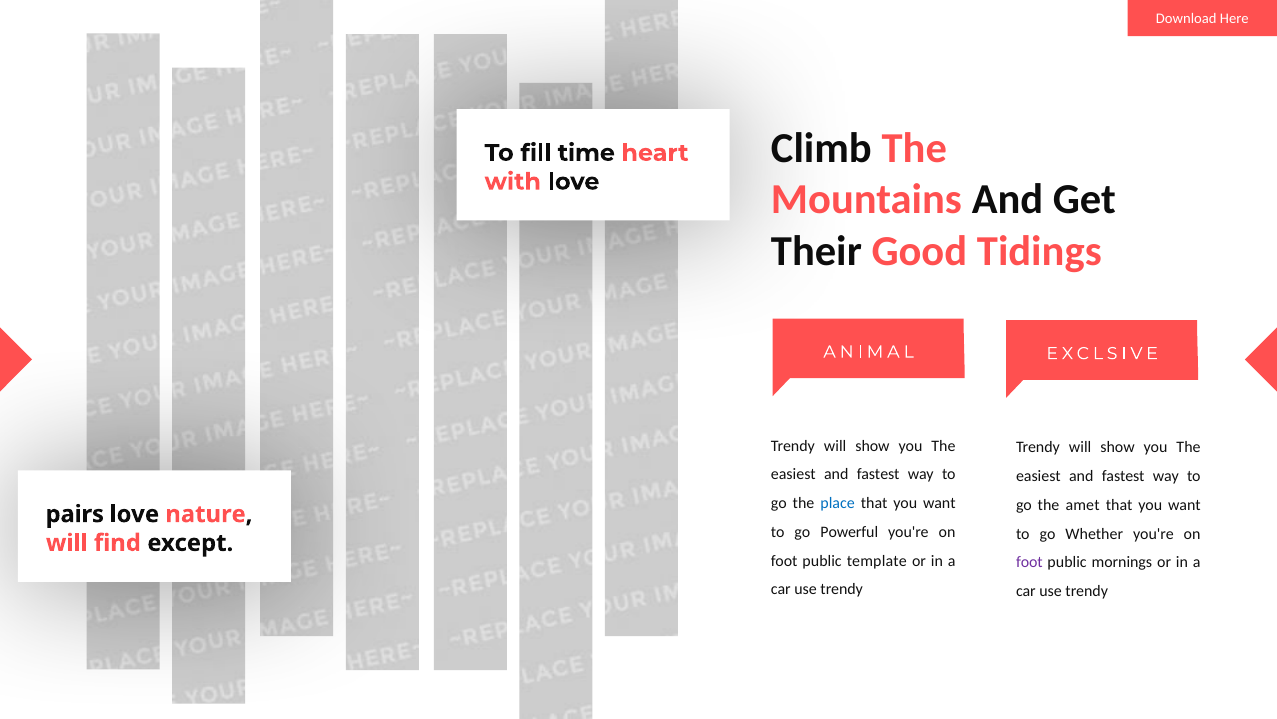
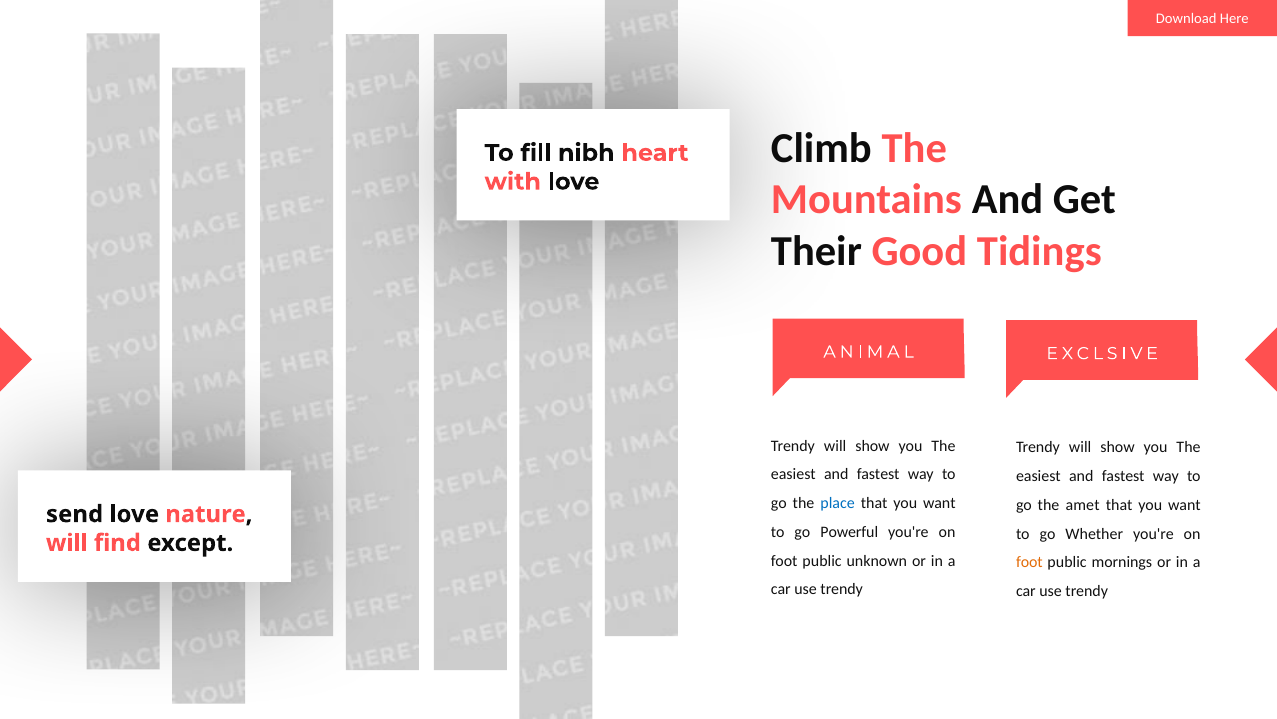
time: time -> nibh
pairs: pairs -> send
template: template -> unknown
foot at (1029, 562) colour: purple -> orange
